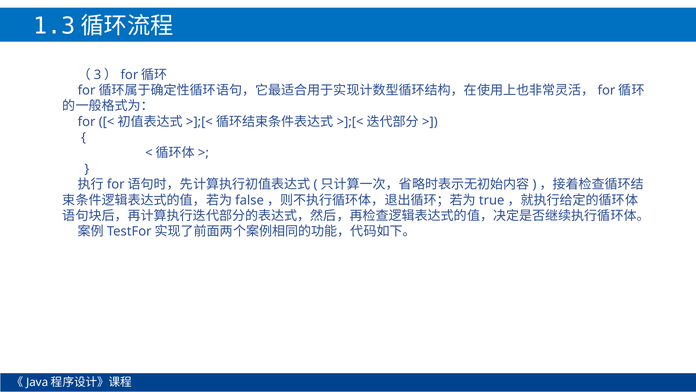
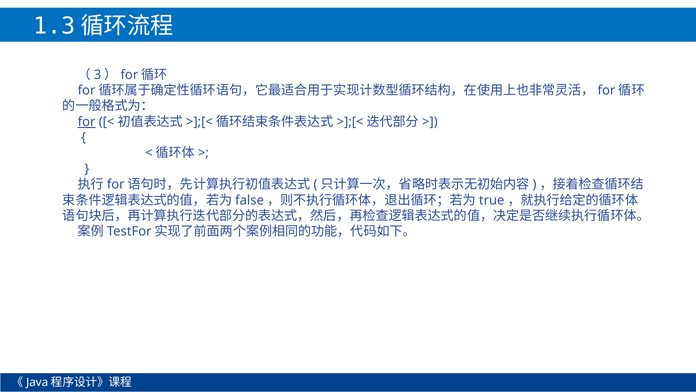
for underline: none -> present
